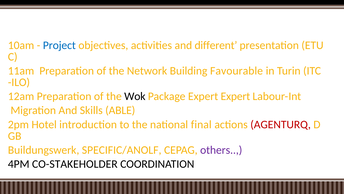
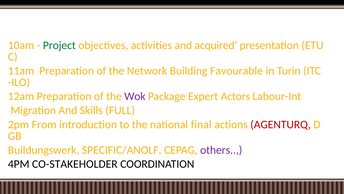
Project colour: blue -> green
different: different -> acquired
Wok colour: black -> purple
Expert Expert: Expert -> Actors
ABLE: ABLE -> FULL
Hotel: Hotel -> From
